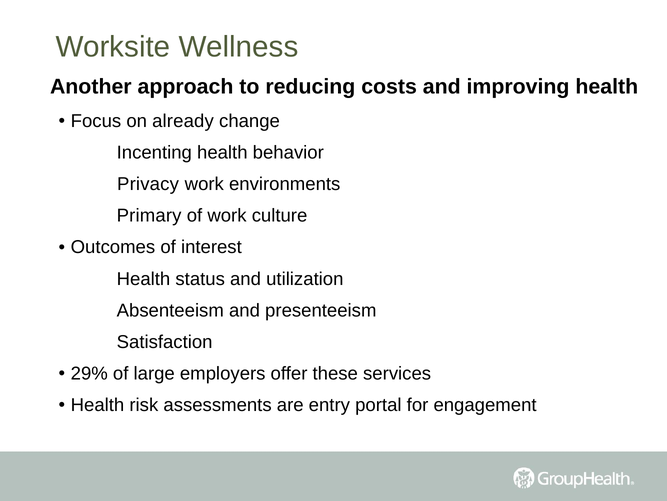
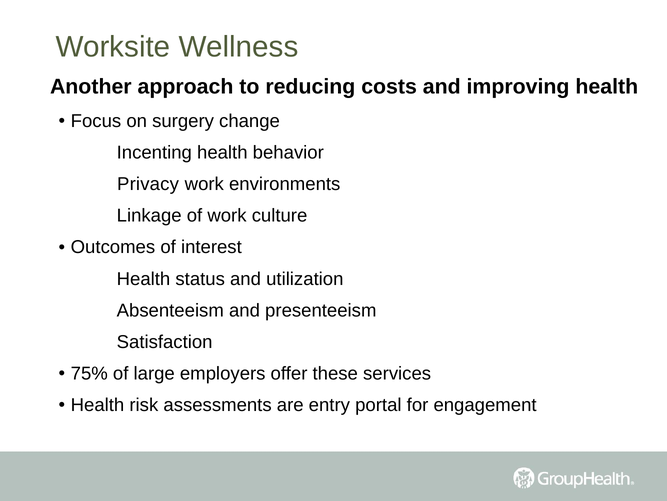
already: already -> surgery
Primary: Primary -> Linkage
29%: 29% -> 75%
